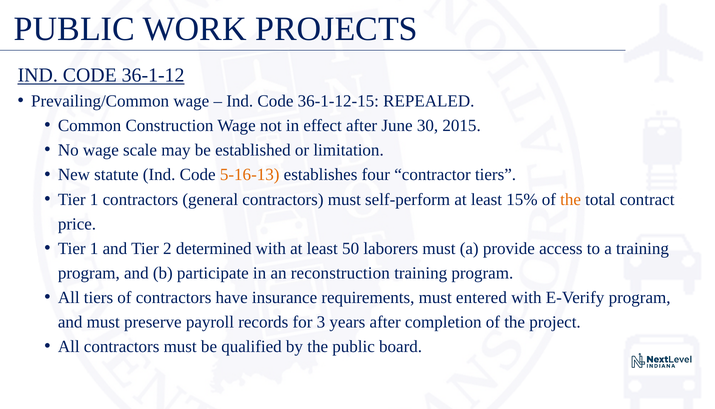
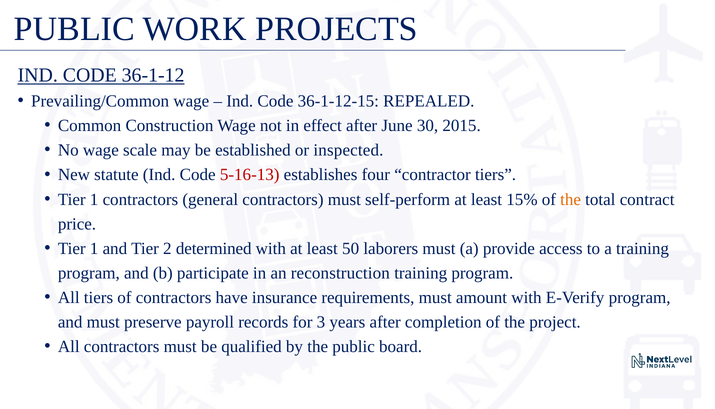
limitation: limitation -> inspected
5-16-13 colour: orange -> red
entered: entered -> amount
